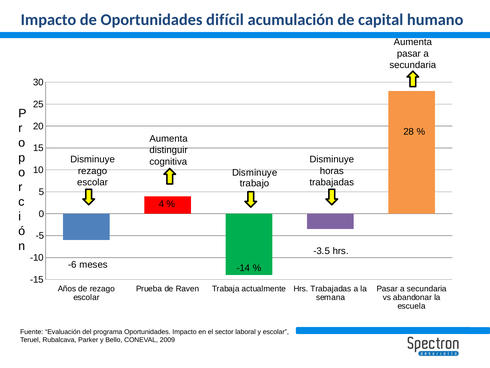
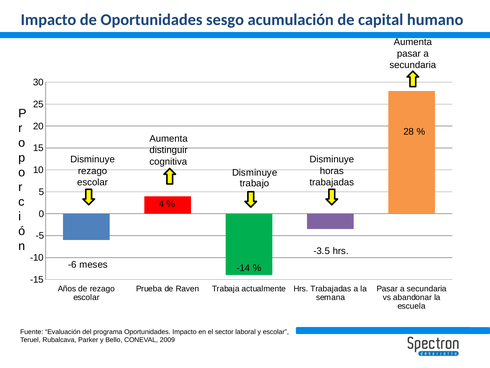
difícil: difícil -> sesgo
